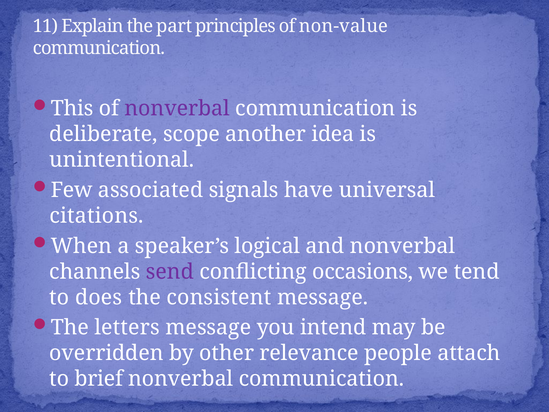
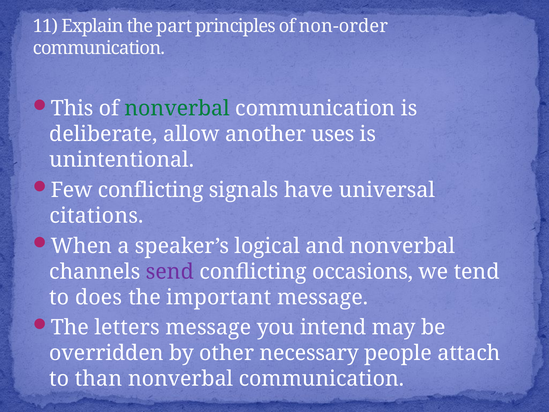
non-value: non-value -> non-order
nonverbal at (177, 109) colour: purple -> green
scope: scope -> allow
idea: idea -> uses
Few associated: associated -> conflicting
consistent: consistent -> important
relevance: relevance -> necessary
brief: brief -> than
